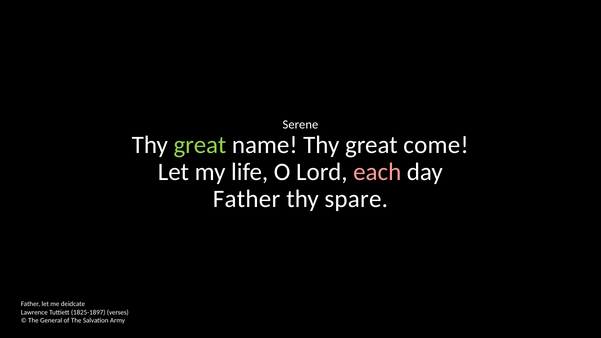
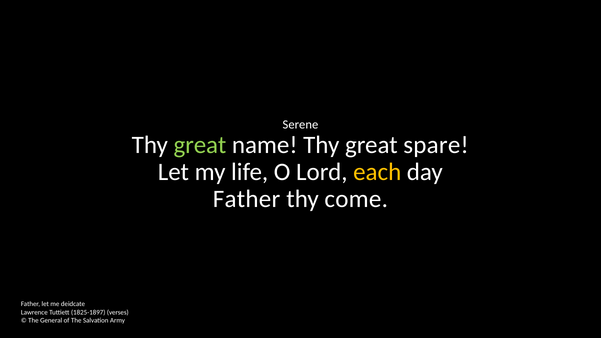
come: come -> spare
each colour: pink -> yellow
spare: spare -> come
